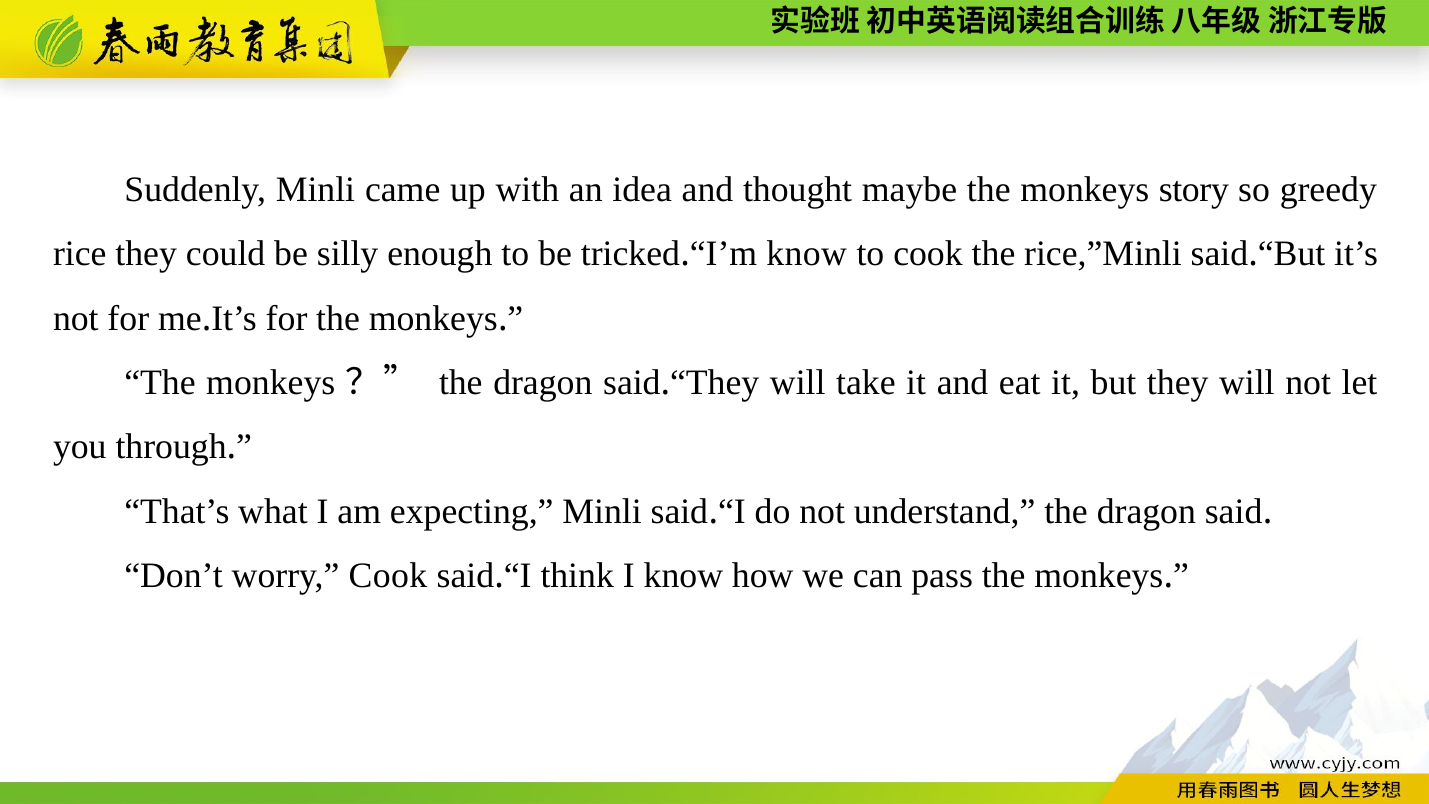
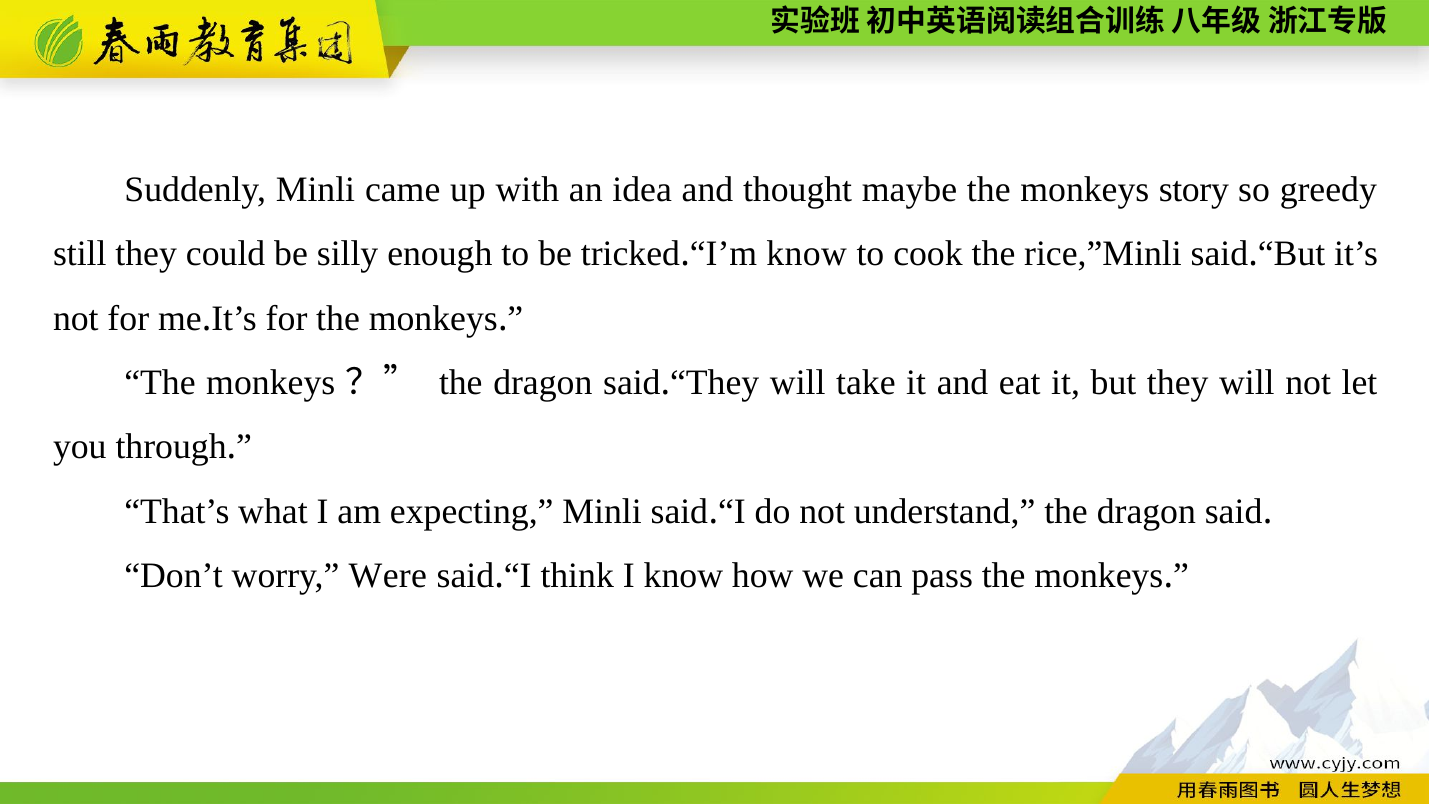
rice: rice -> still
worry Cook: Cook -> Were
